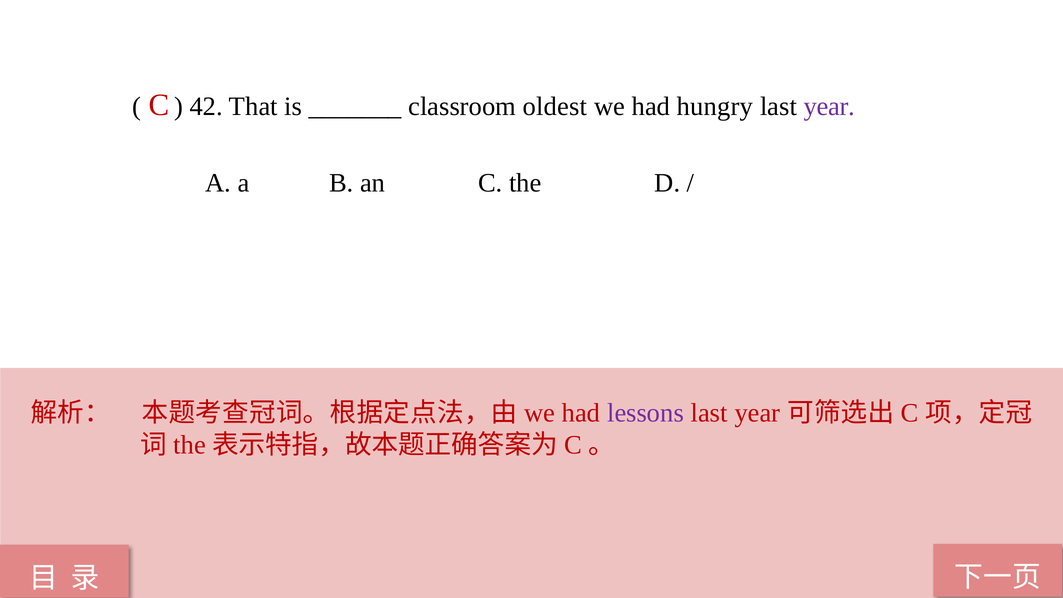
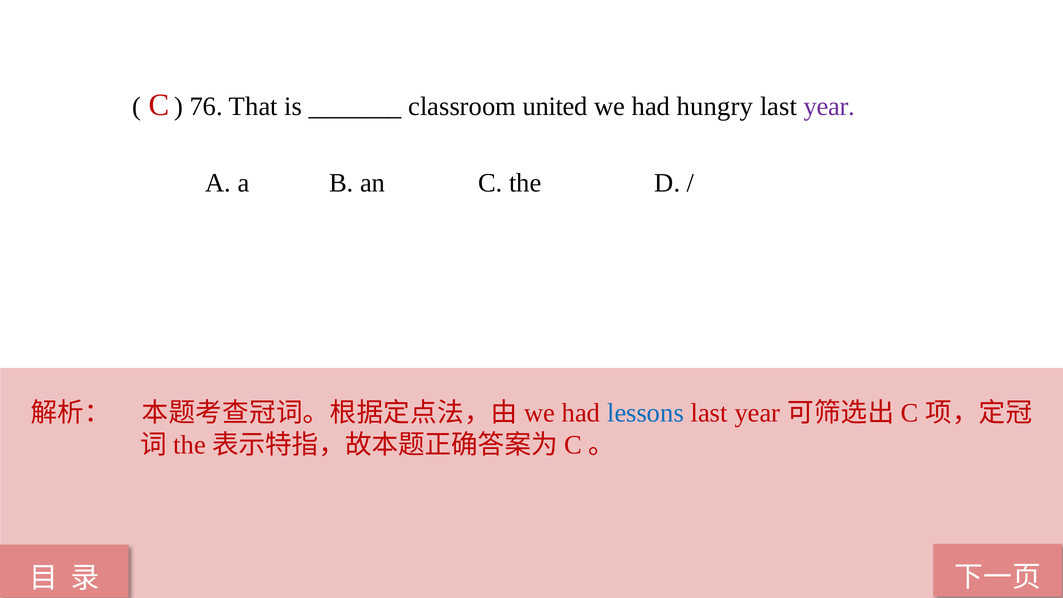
42: 42 -> 76
oldest: oldest -> united
lessons colour: purple -> blue
